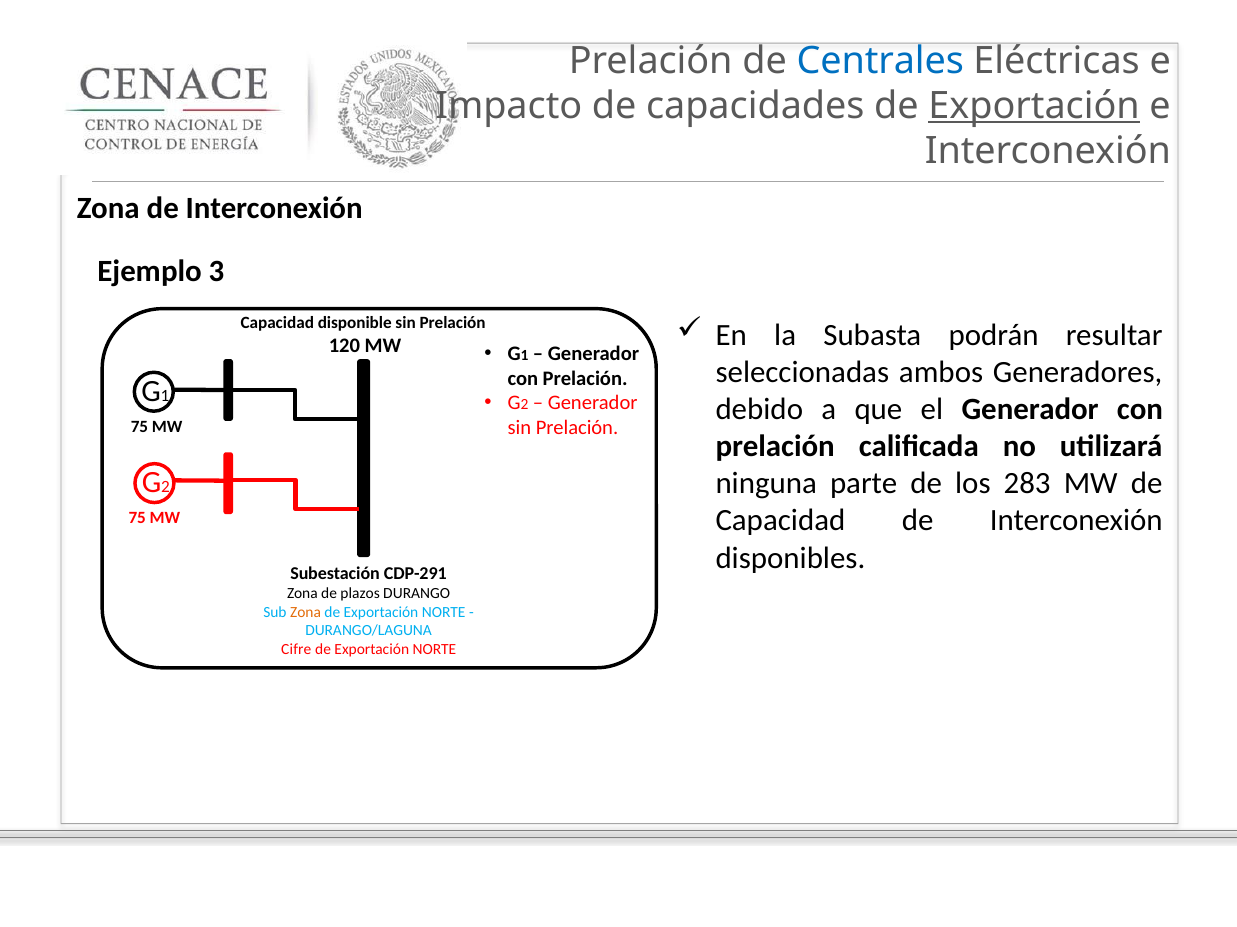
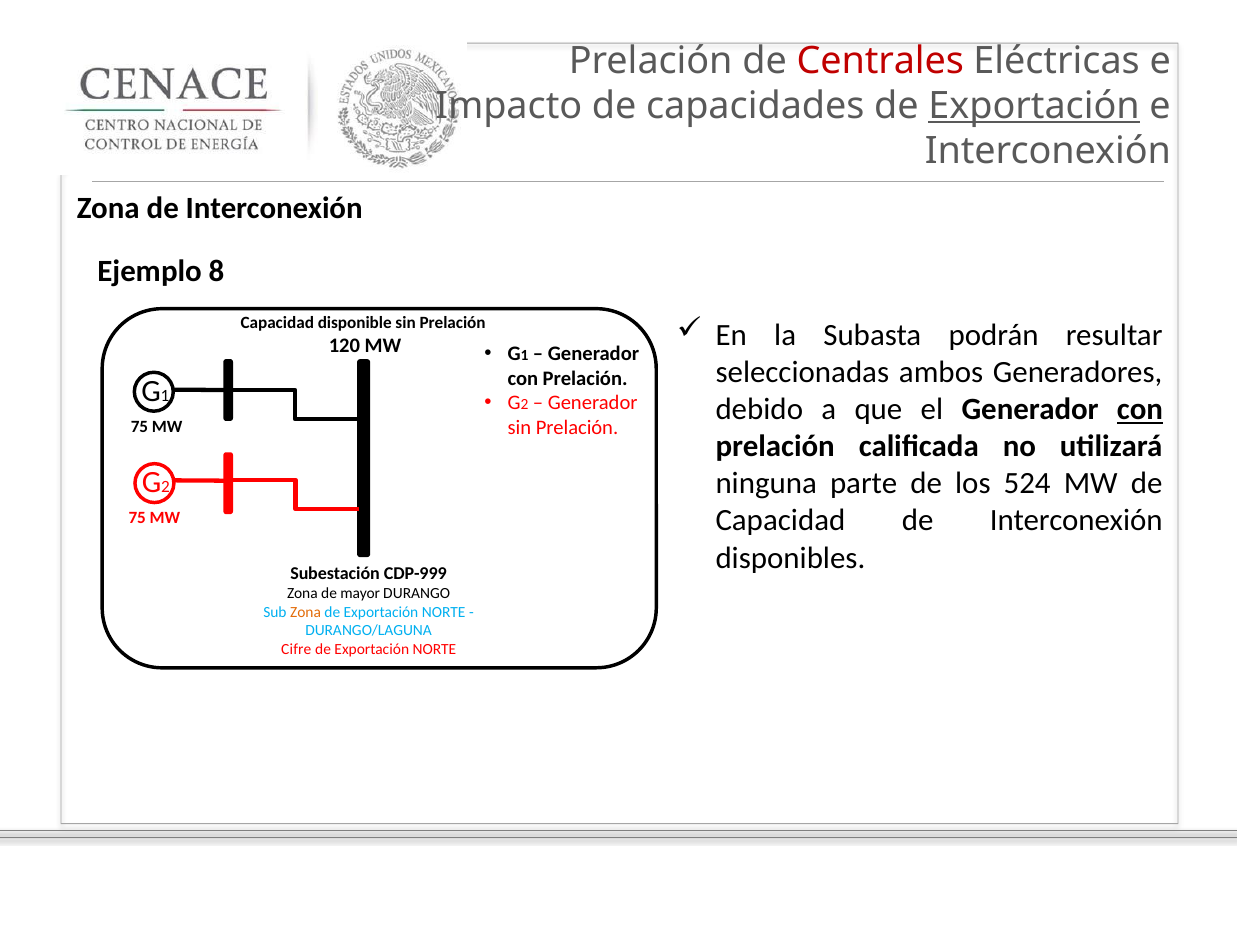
Centrales colour: blue -> red
3: 3 -> 8
con at (1140, 410) underline: none -> present
283: 283 -> 524
CDP-291: CDP-291 -> CDP-999
plazos: plazos -> mayor
